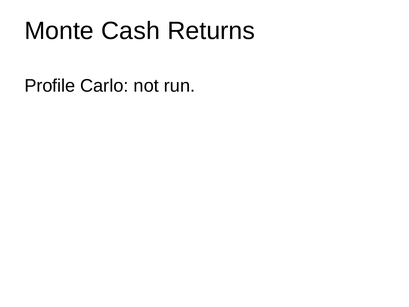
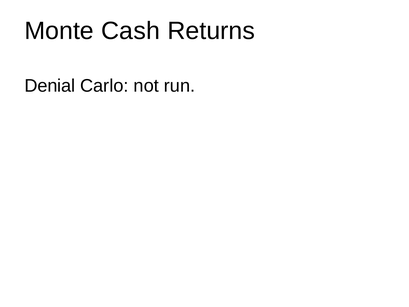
Profile: Profile -> Denial
